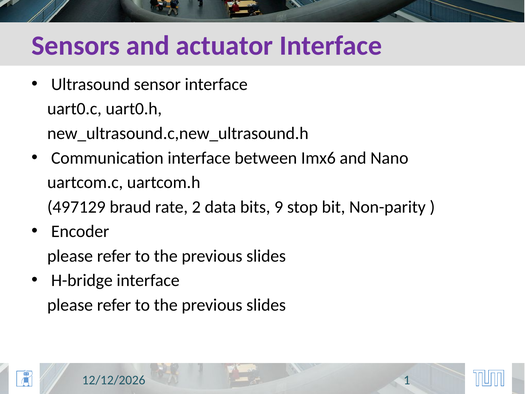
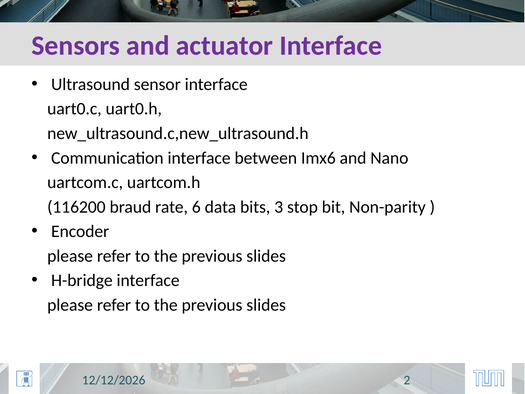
497129: 497129 -> 116200
2: 2 -> 6
9: 9 -> 3
1: 1 -> 2
